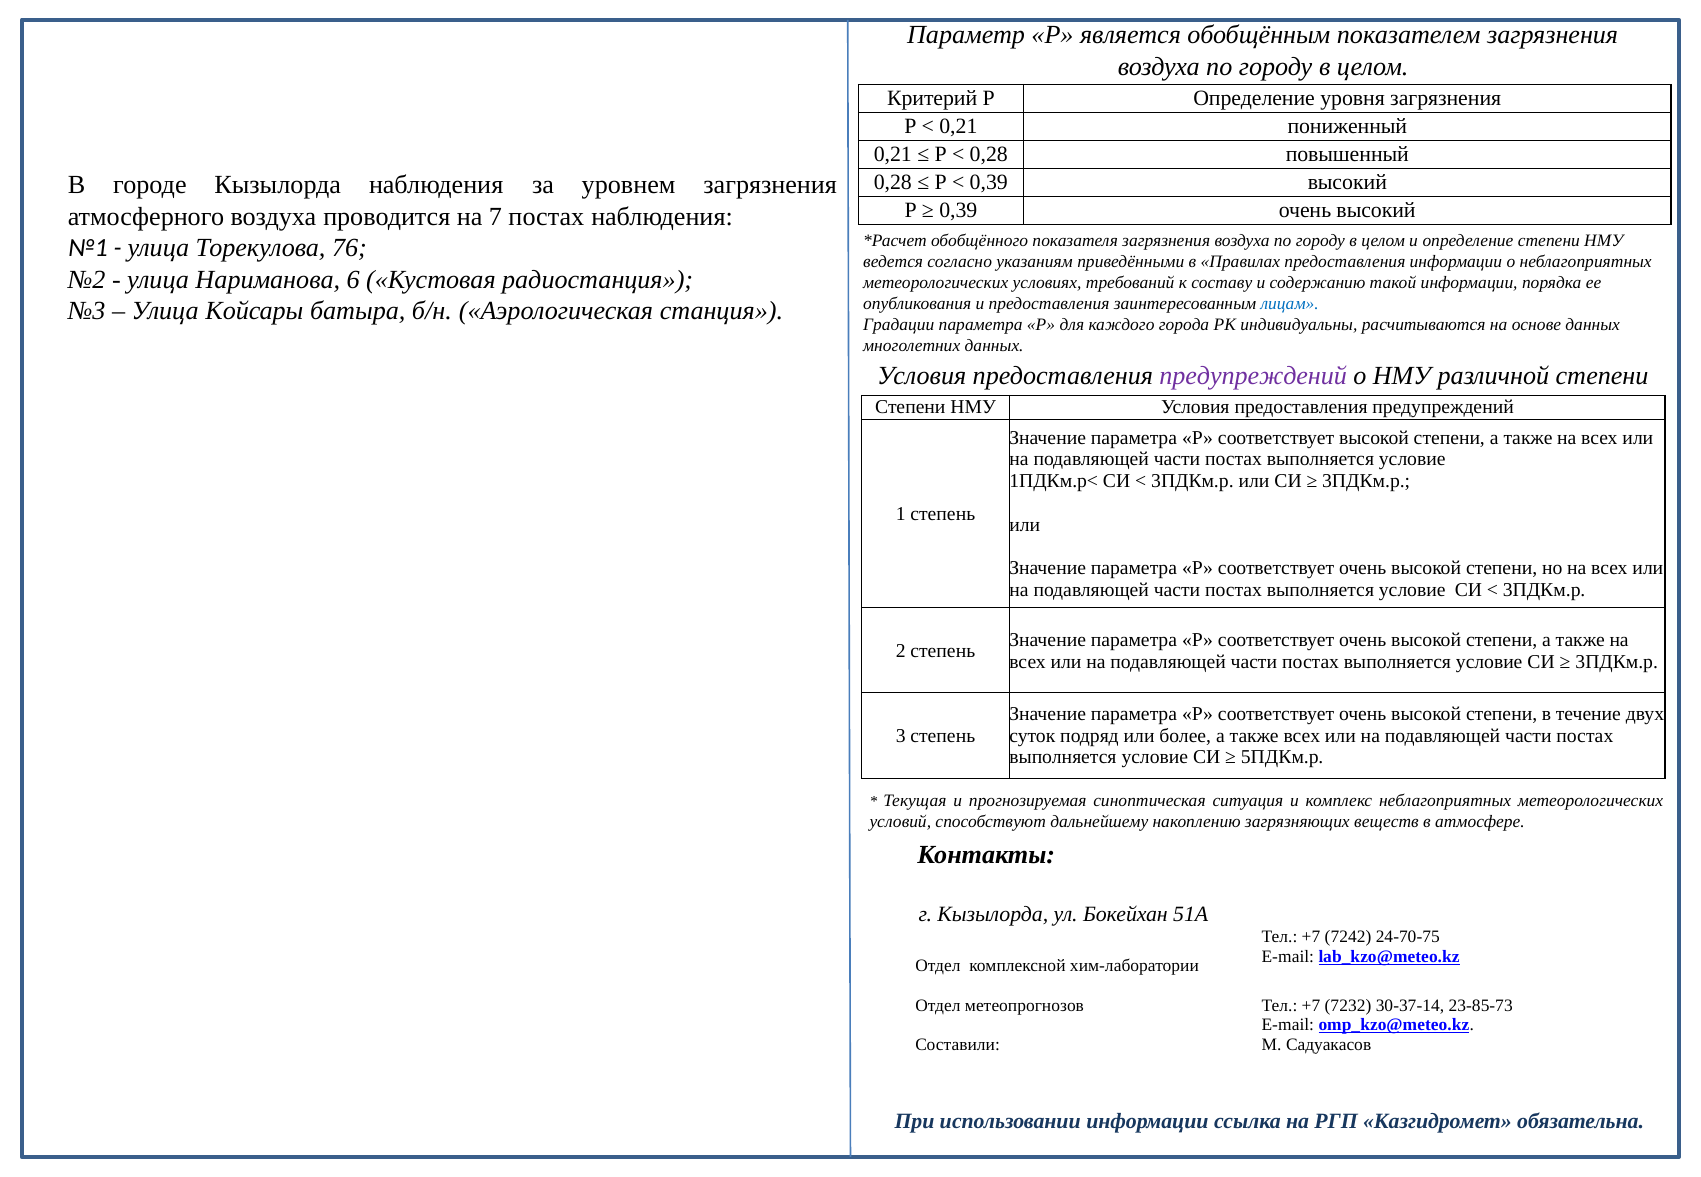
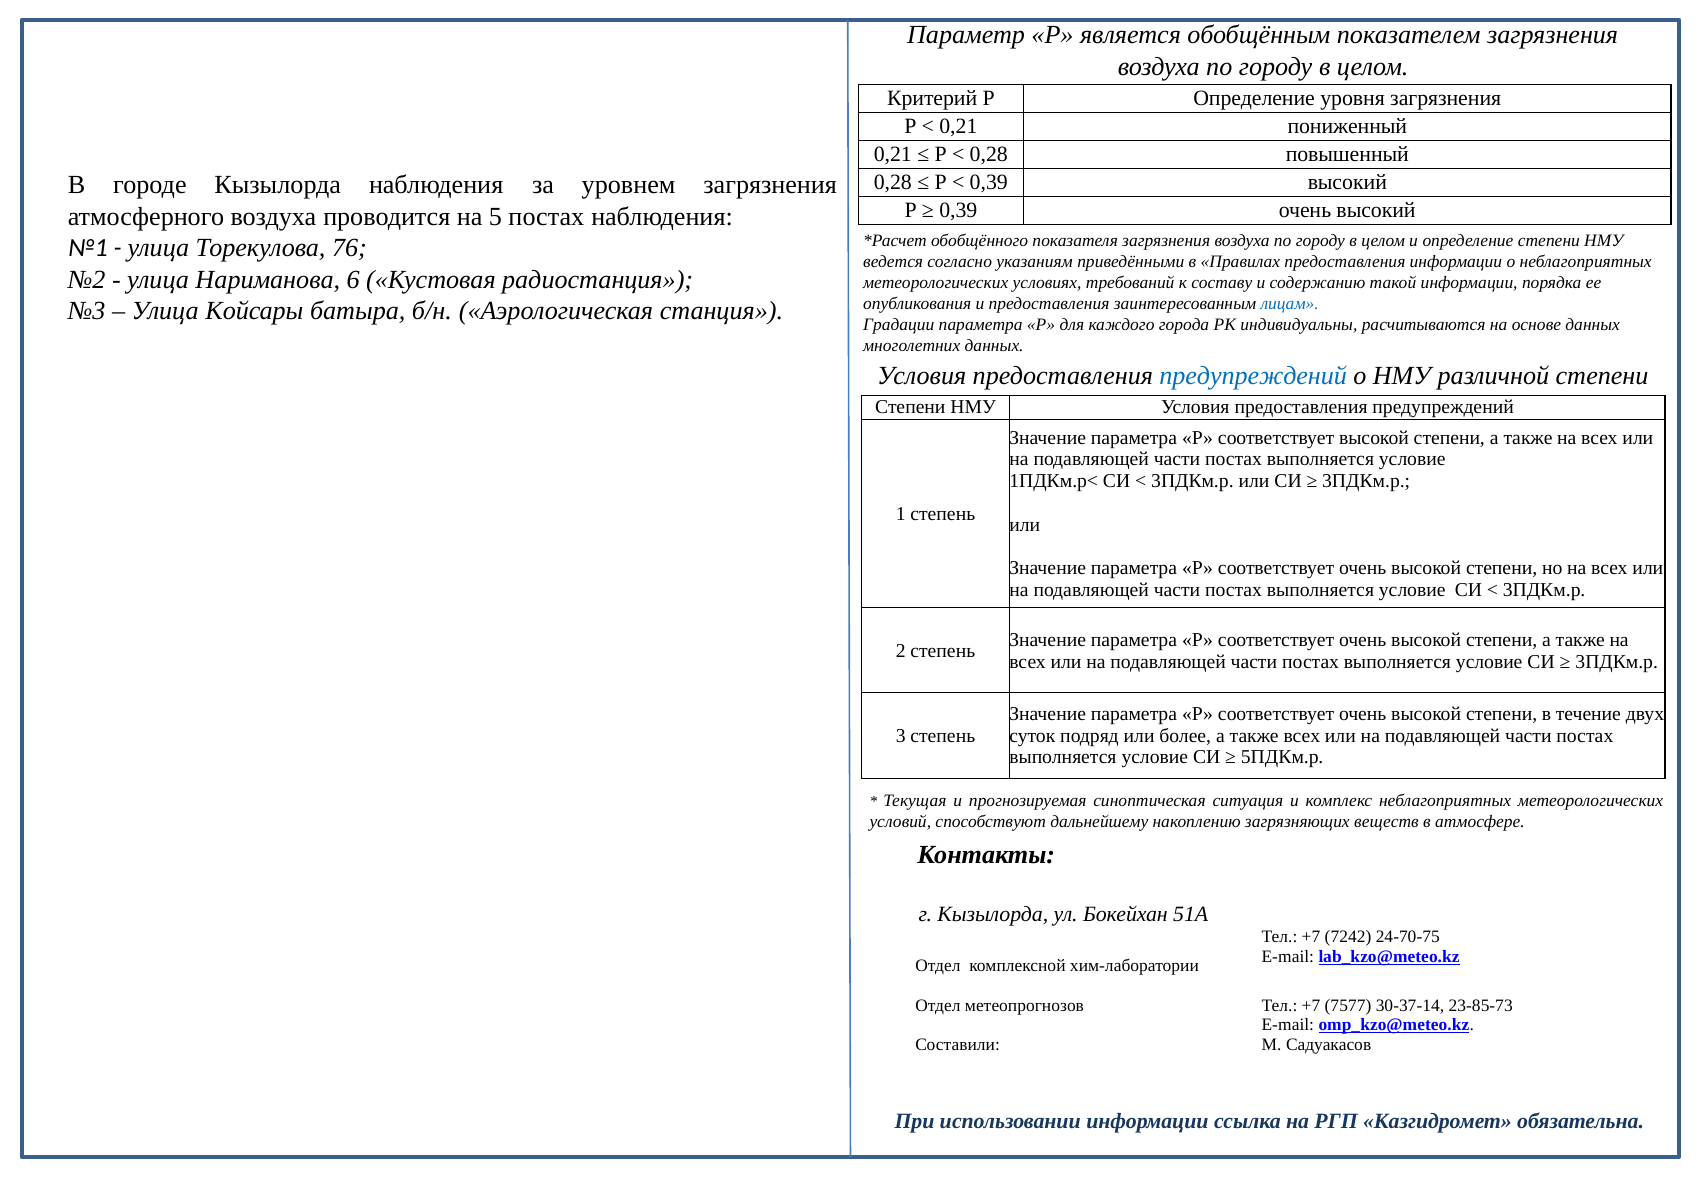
7: 7 -> 5
предупреждений at (1253, 376) colour: purple -> blue
7232: 7232 -> 7577
